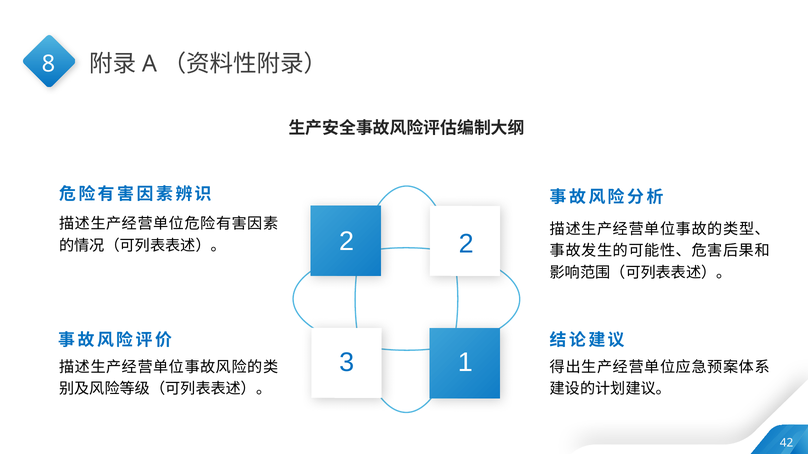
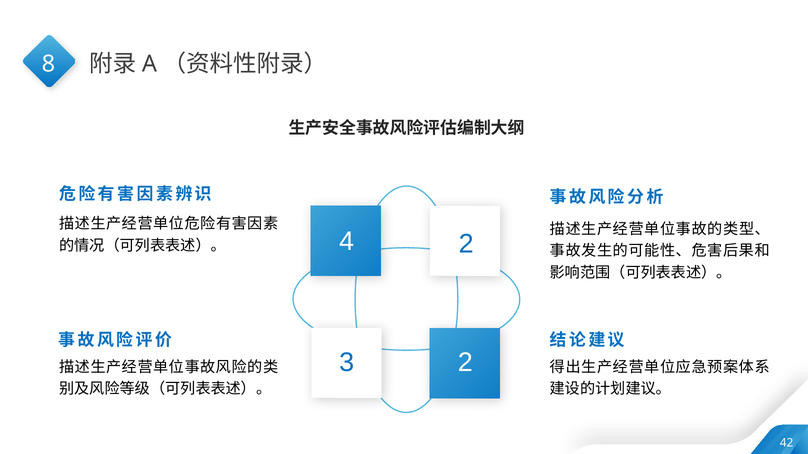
2 at (347, 242): 2 -> 4
3 1: 1 -> 2
